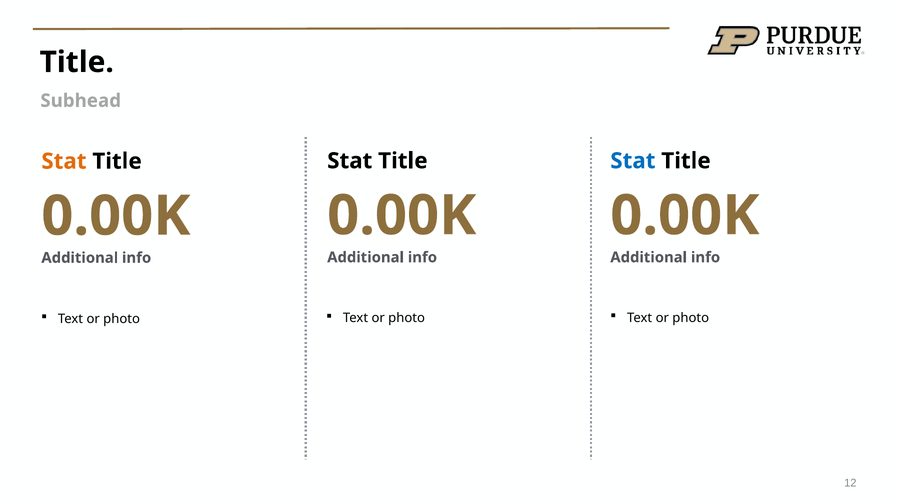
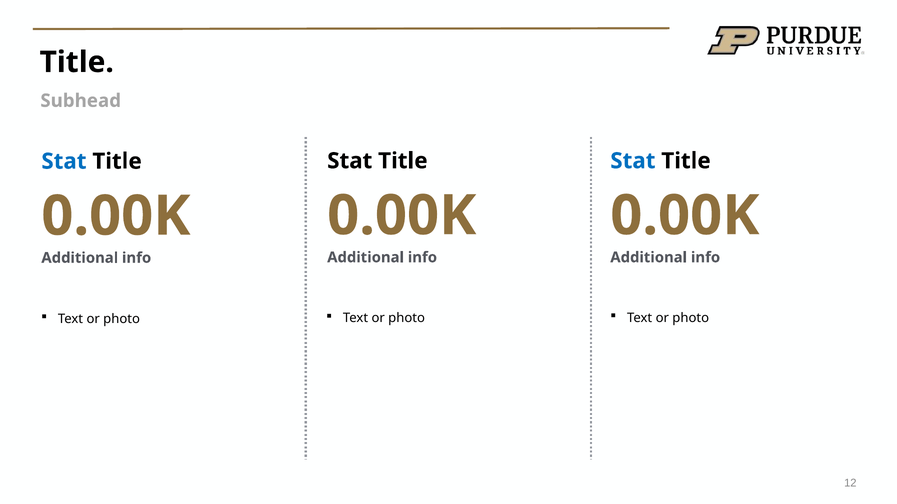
Stat at (64, 161) colour: orange -> blue
